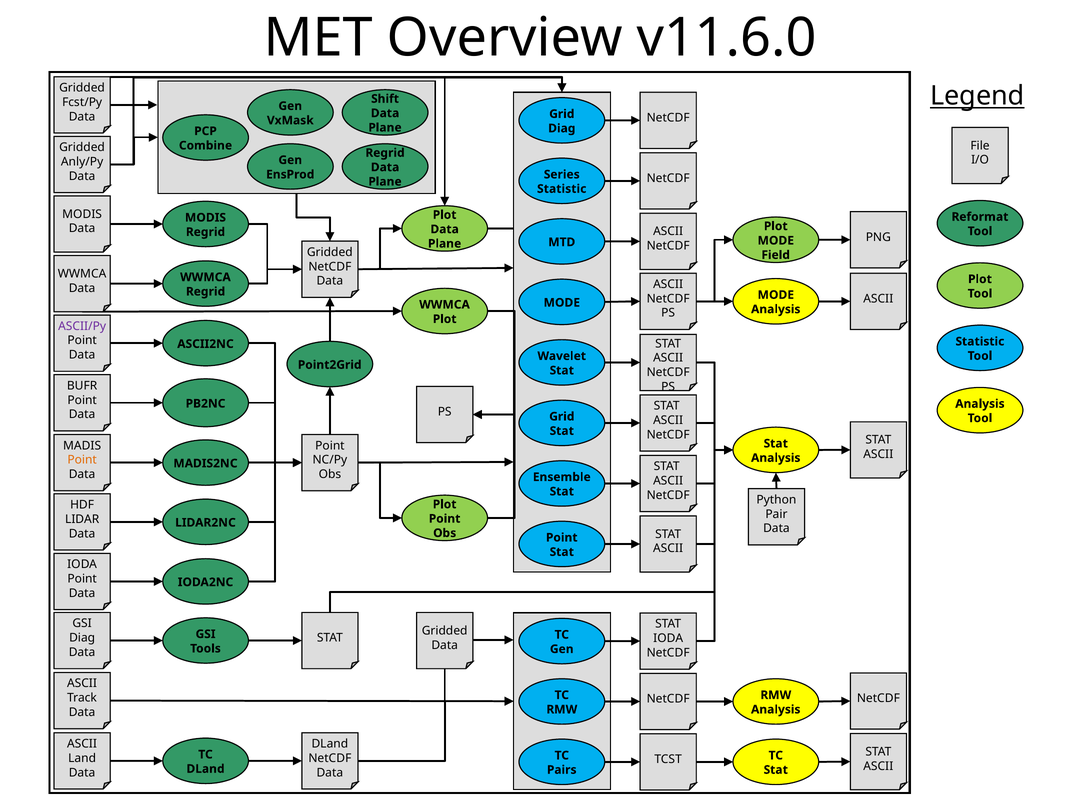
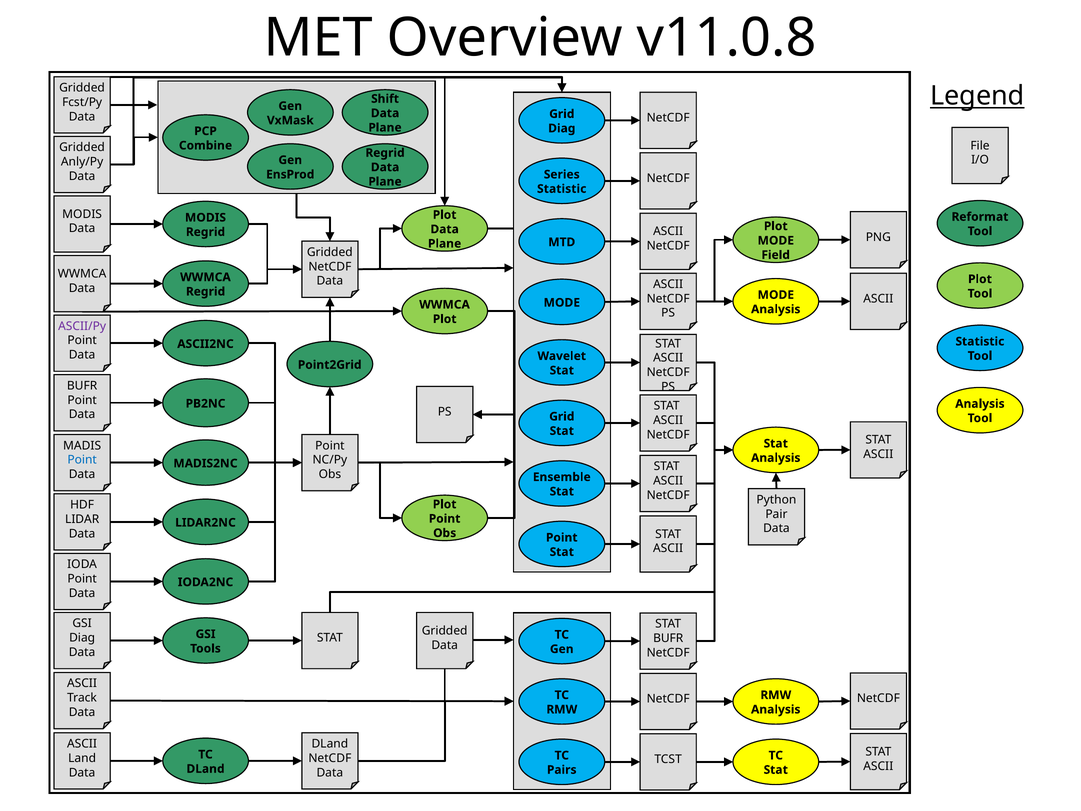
v11.6.0: v11.6.0 -> v11.0.8
Point at (82, 460) colour: orange -> blue
IODA at (668, 638): IODA -> BUFR
